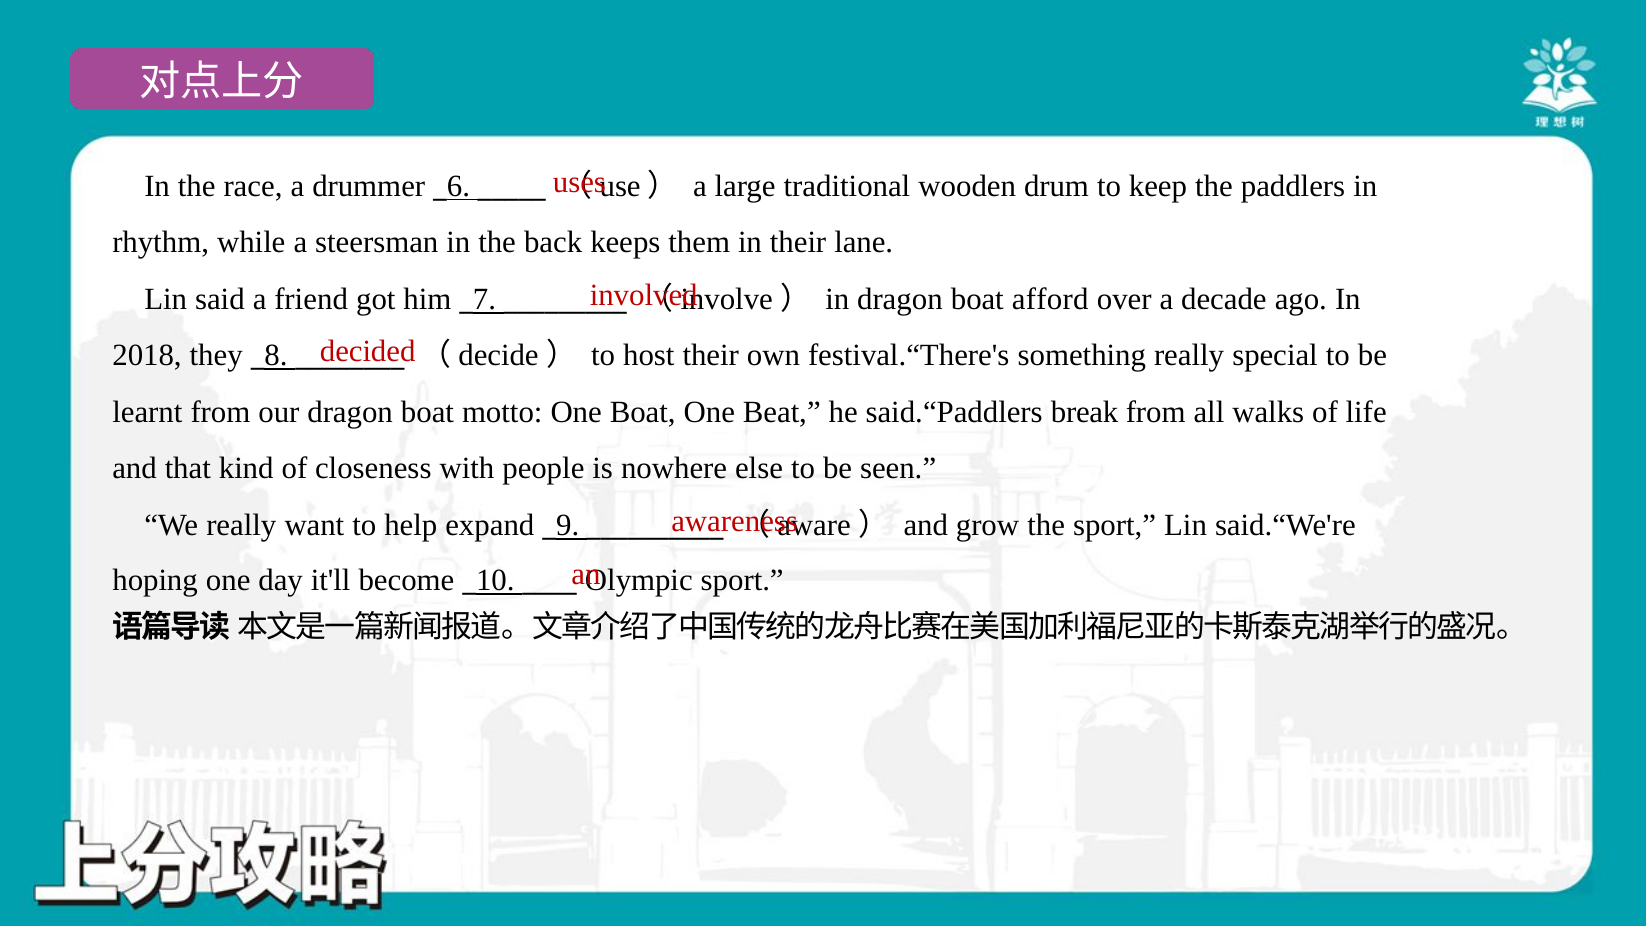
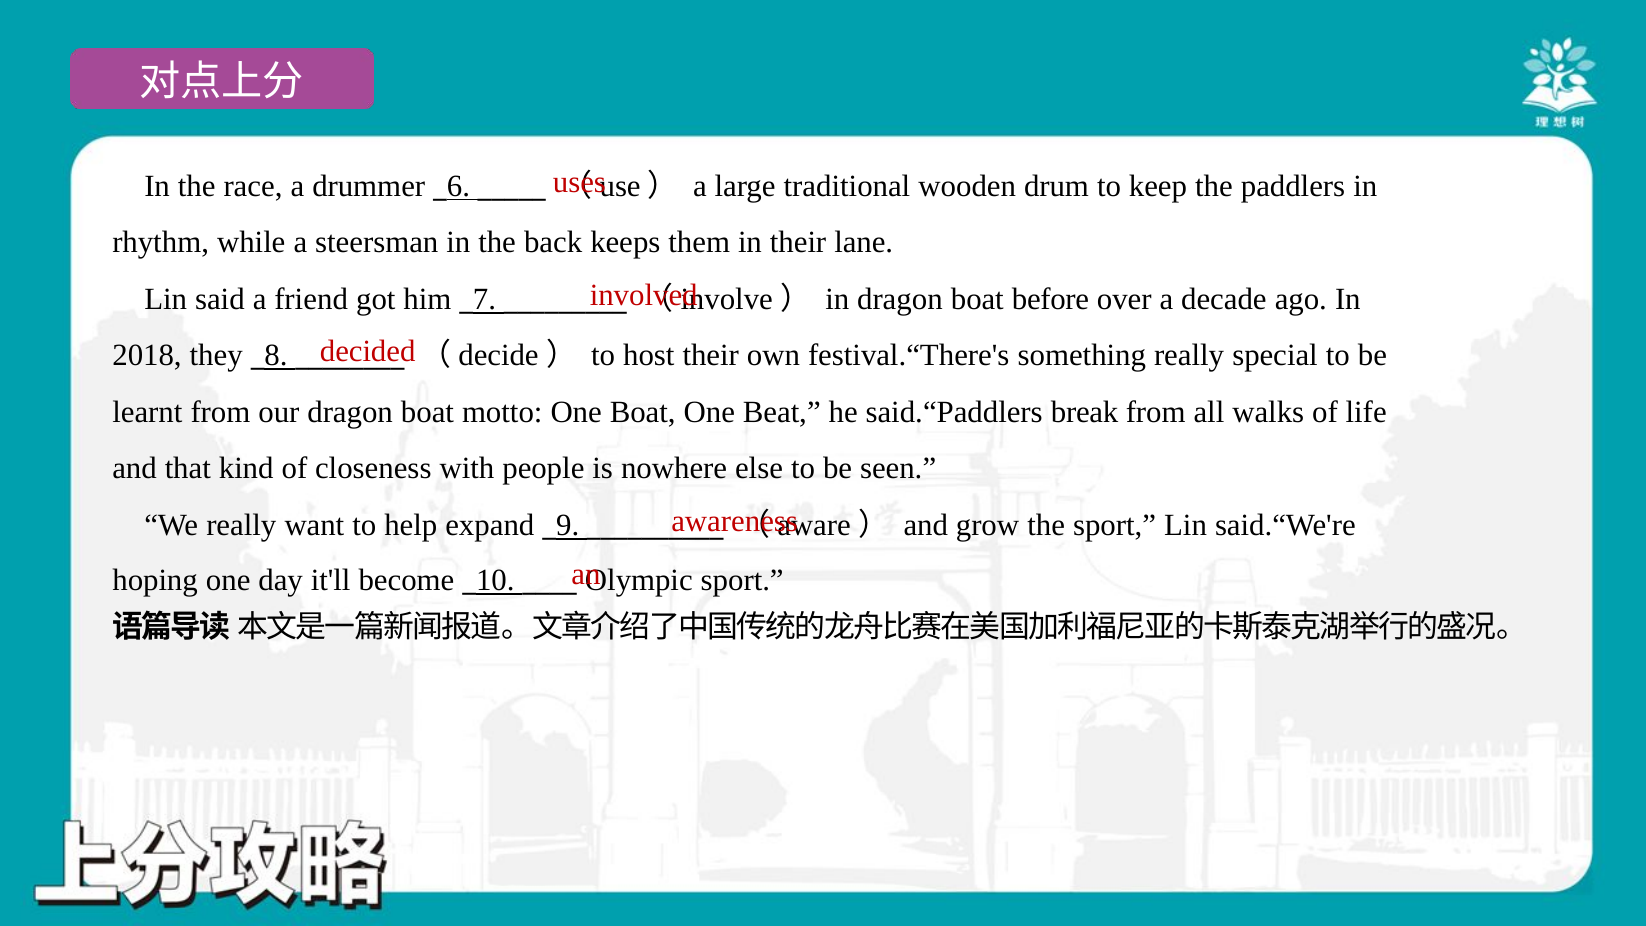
afford: afford -> before
